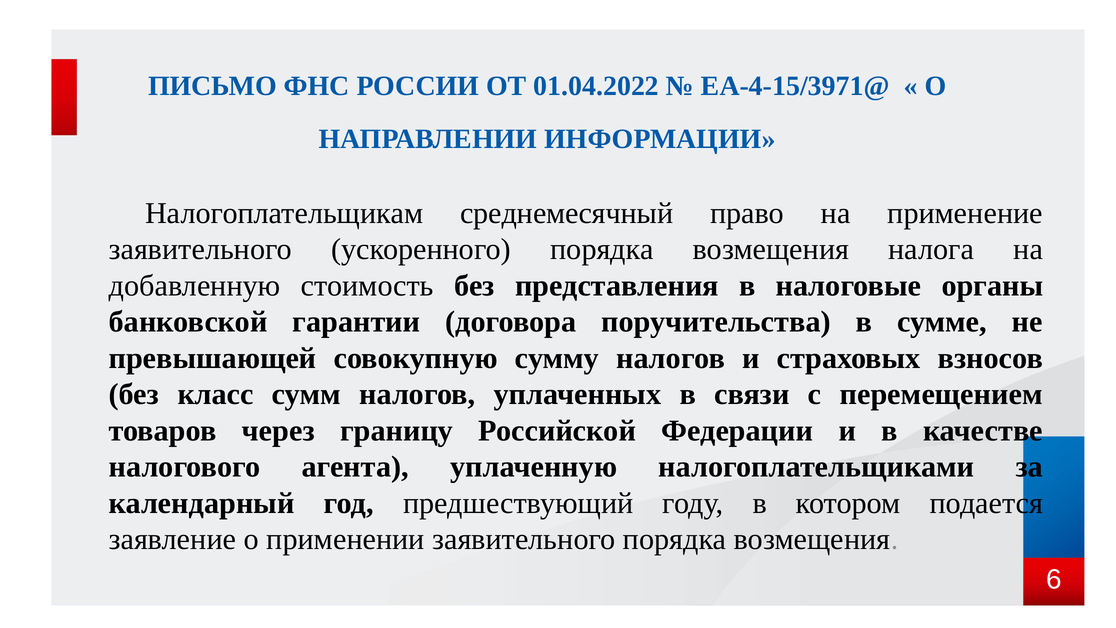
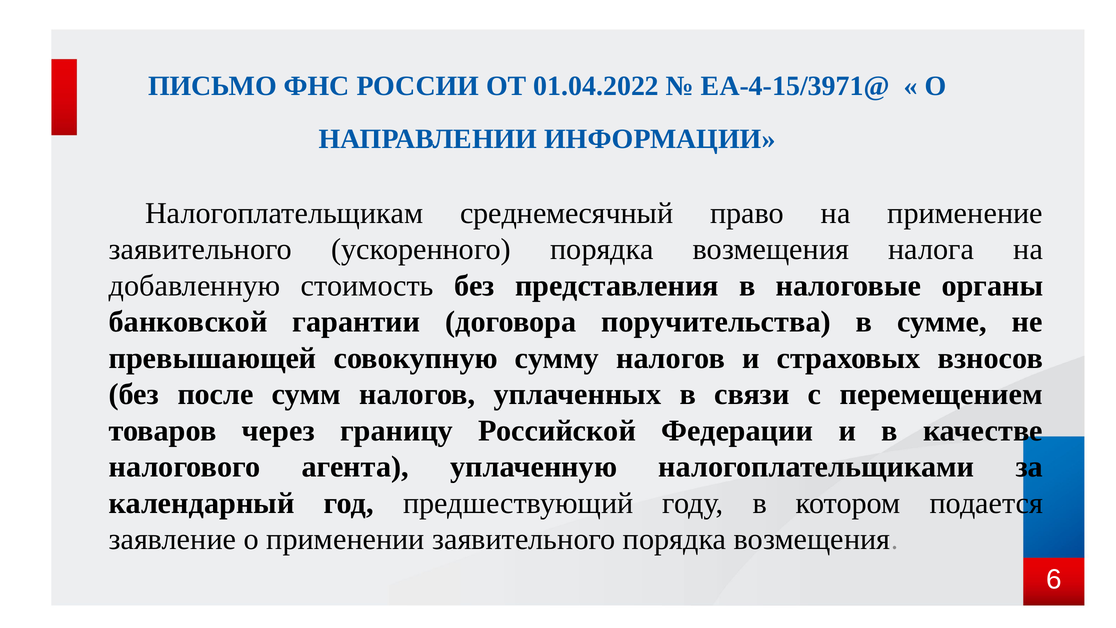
класс: класс -> после
